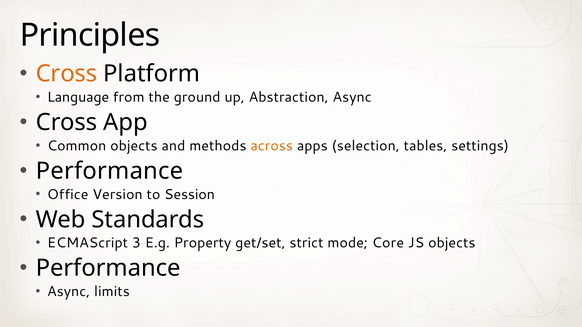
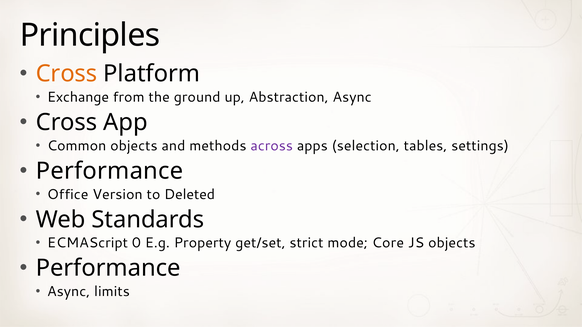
Language: Language -> Exchange
across colour: orange -> purple
Session: Session -> Deleted
3: 3 -> 0
